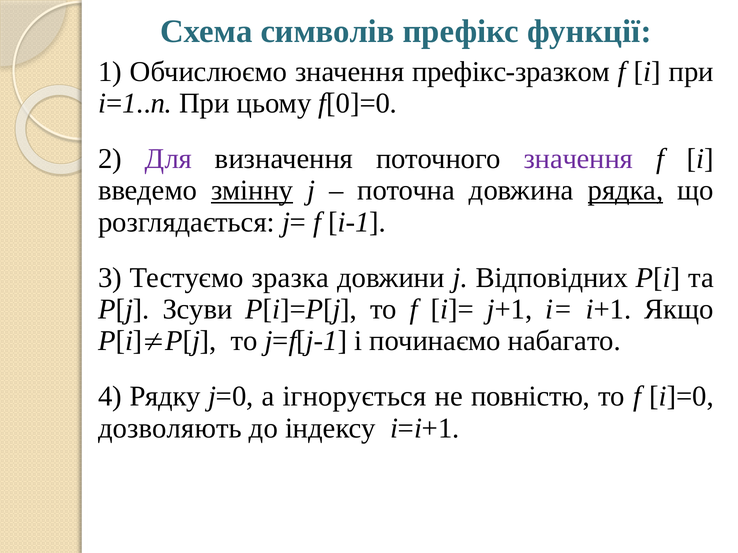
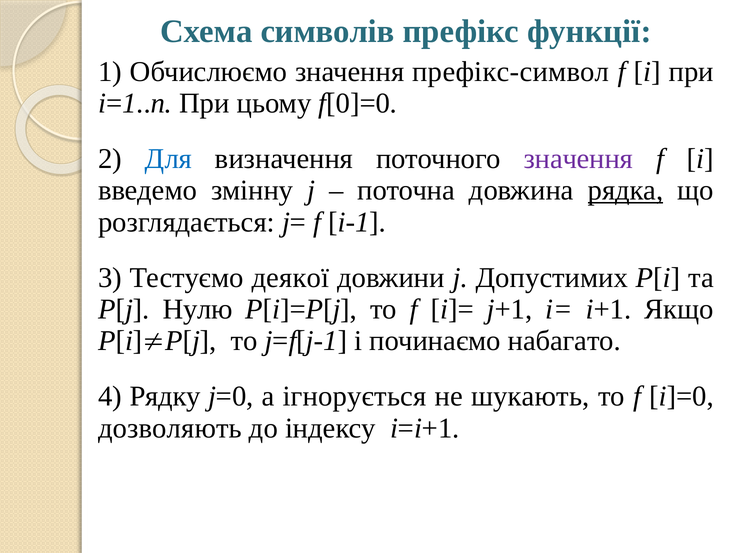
префікс-зразком: префікс-зразком -> префікс-символ
Для colour: purple -> blue
змінну underline: present -> none
зразка: зразка -> деякої
Відповідних: Відповідних -> Допустимих
Зсуви: Зсуви -> Нулю
повністю: повністю -> шукають
